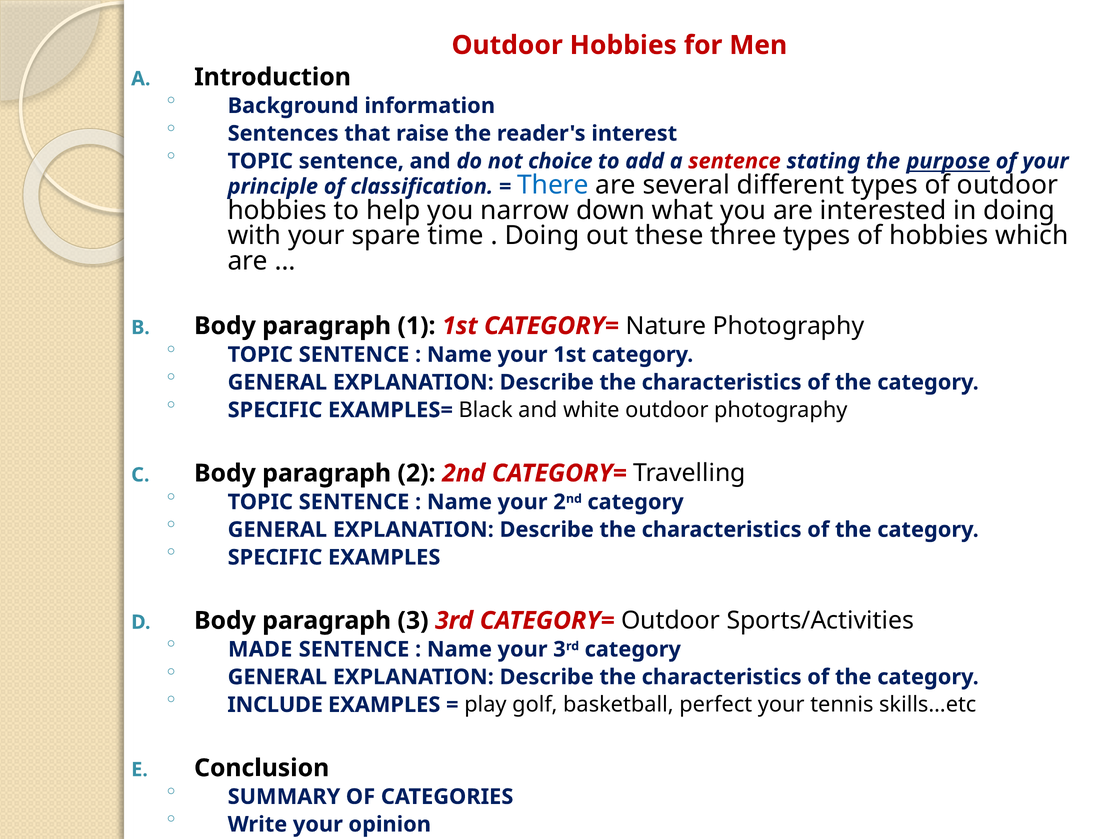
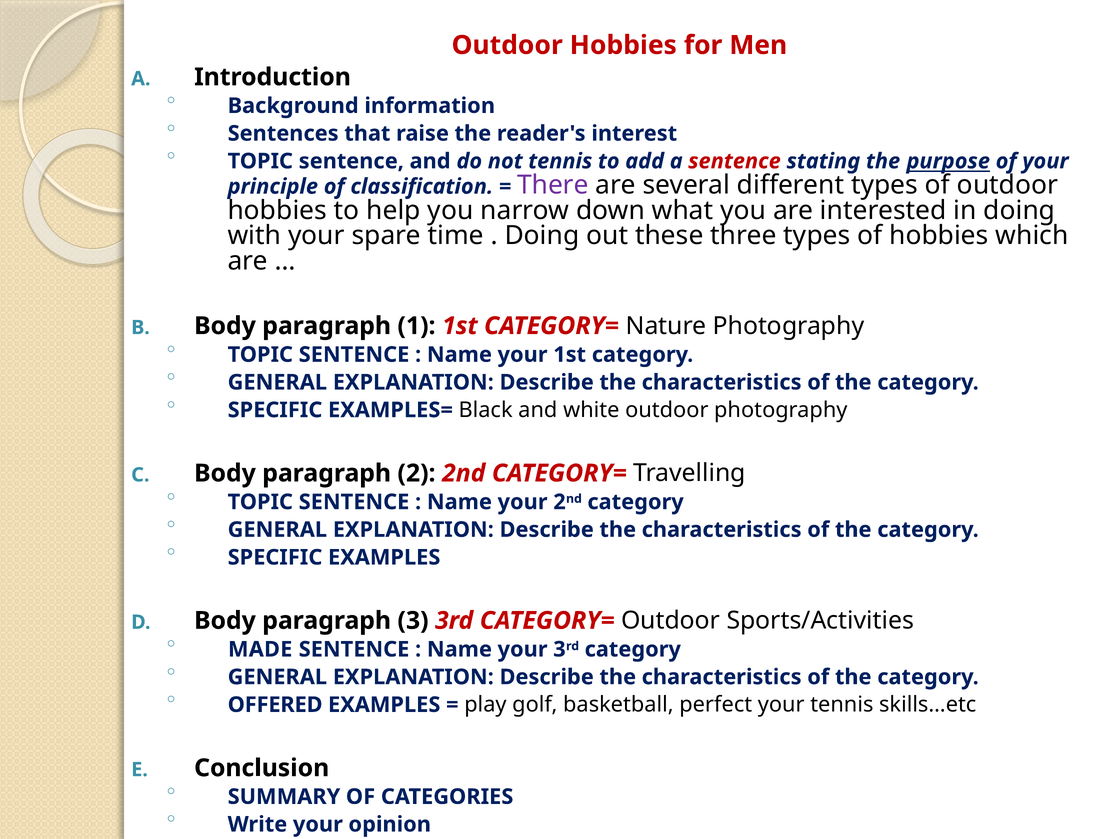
not choice: choice -> tennis
There colour: blue -> purple
INCLUDE: INCLUDE -> OFFERED
